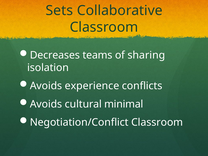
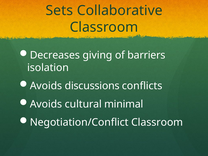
teams: teams -> giving
sharing: sharing -> barriers
experience: experience -> discussions
